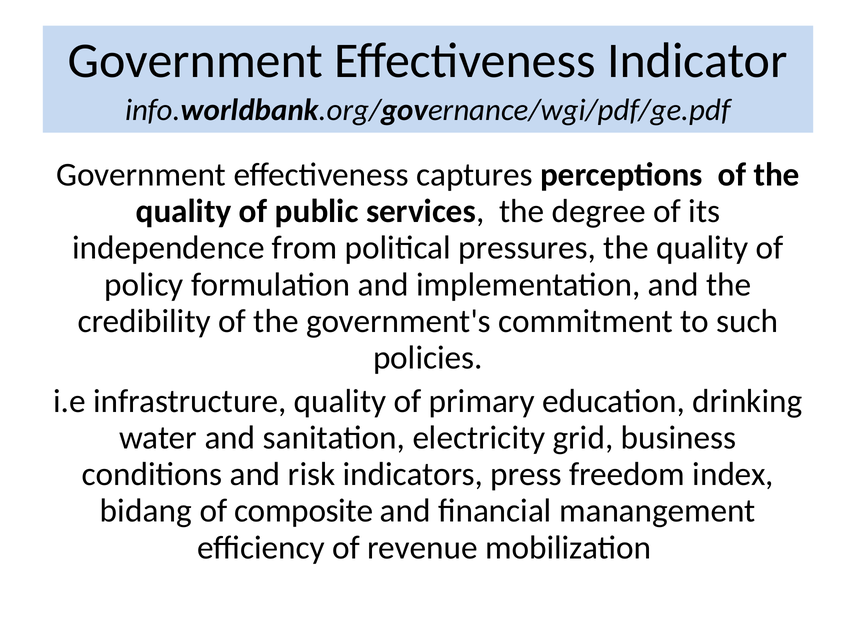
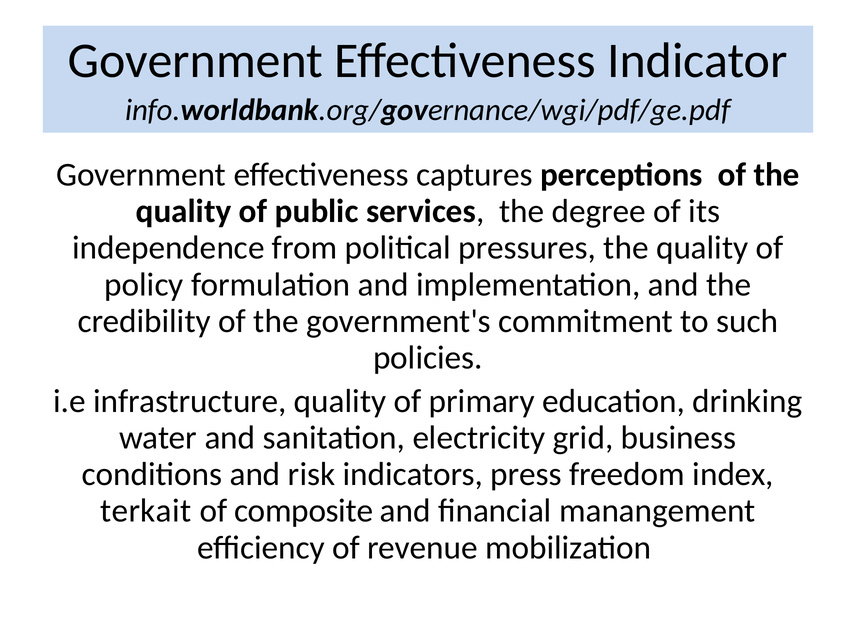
bidang: bidang -> terkait
